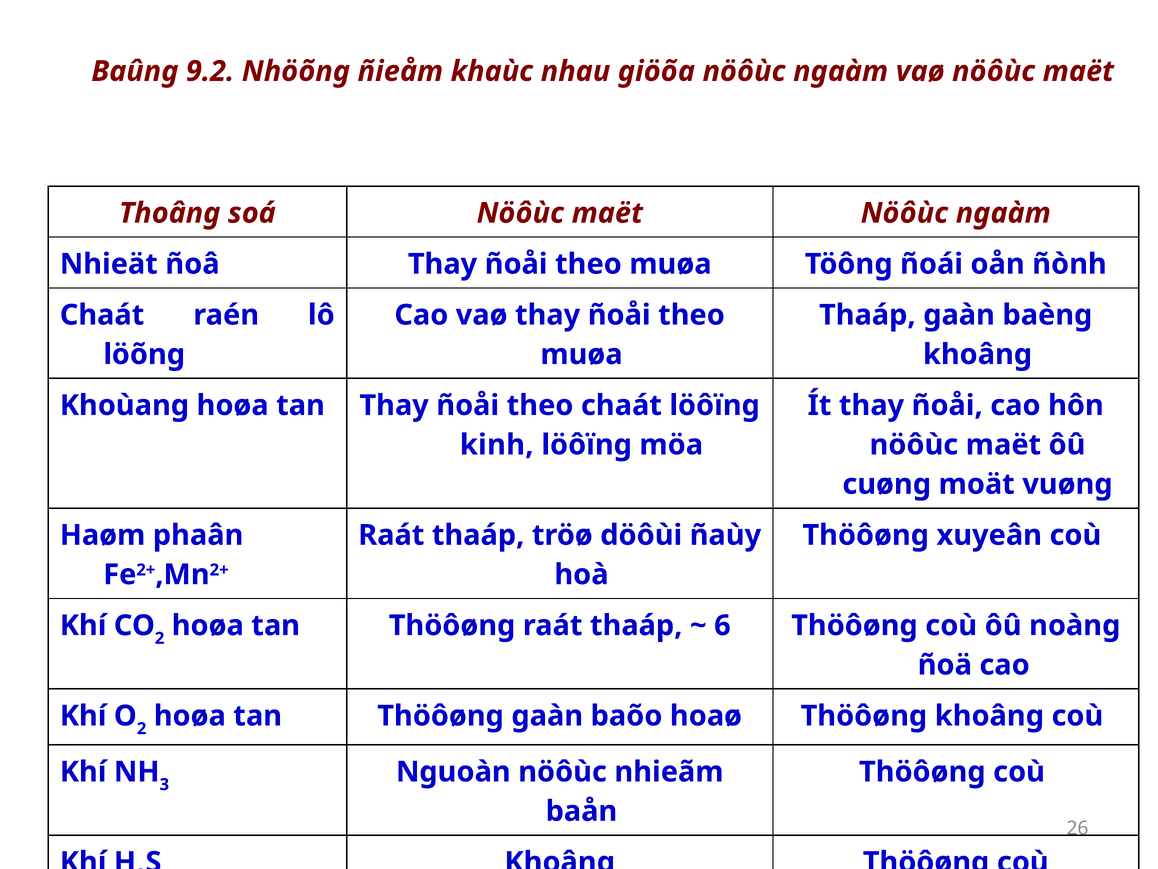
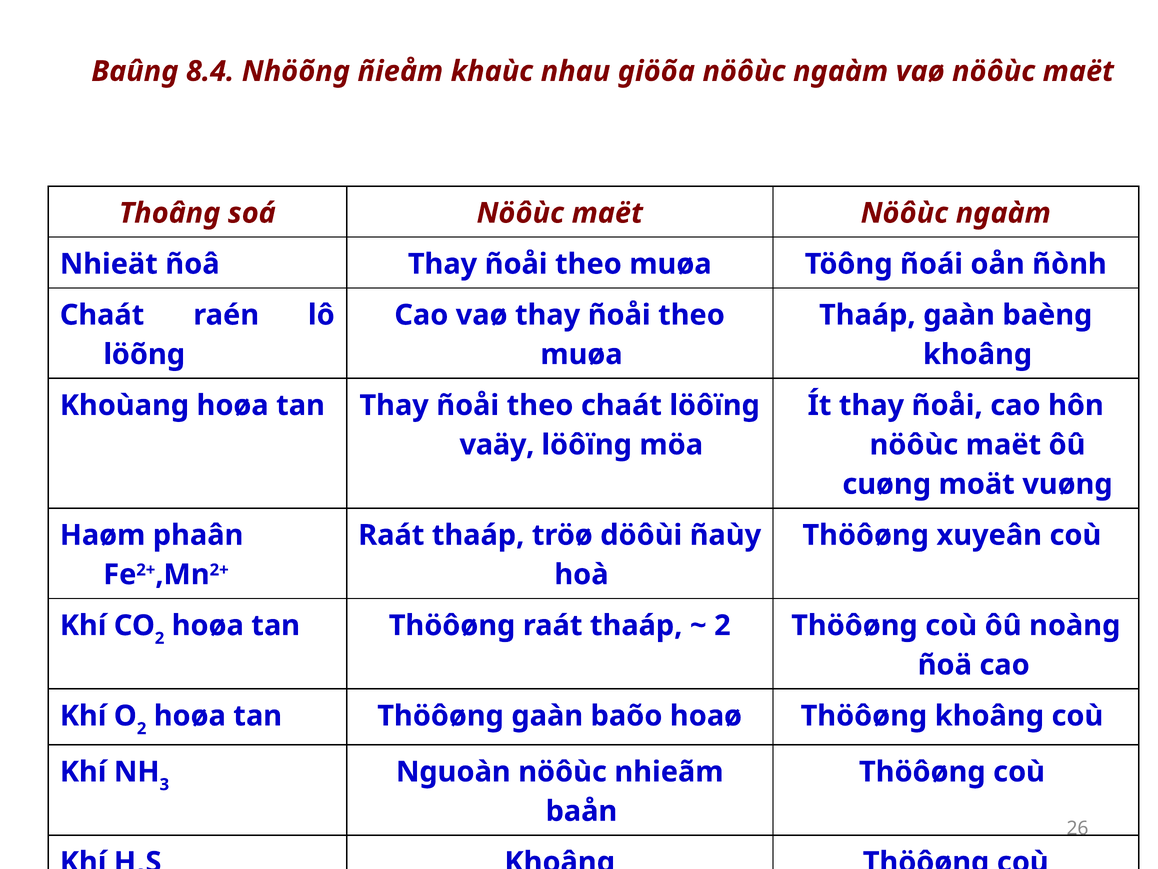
9.2: 9.2 -> 8.4
kinh: kinh -> vaäy
6 at (722, 625): 6 -> 2
